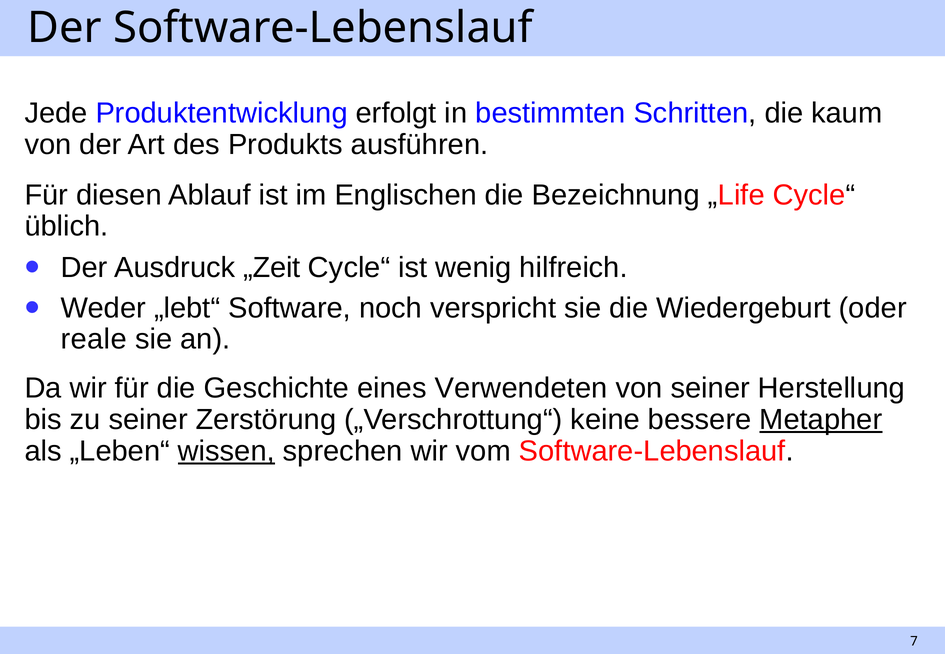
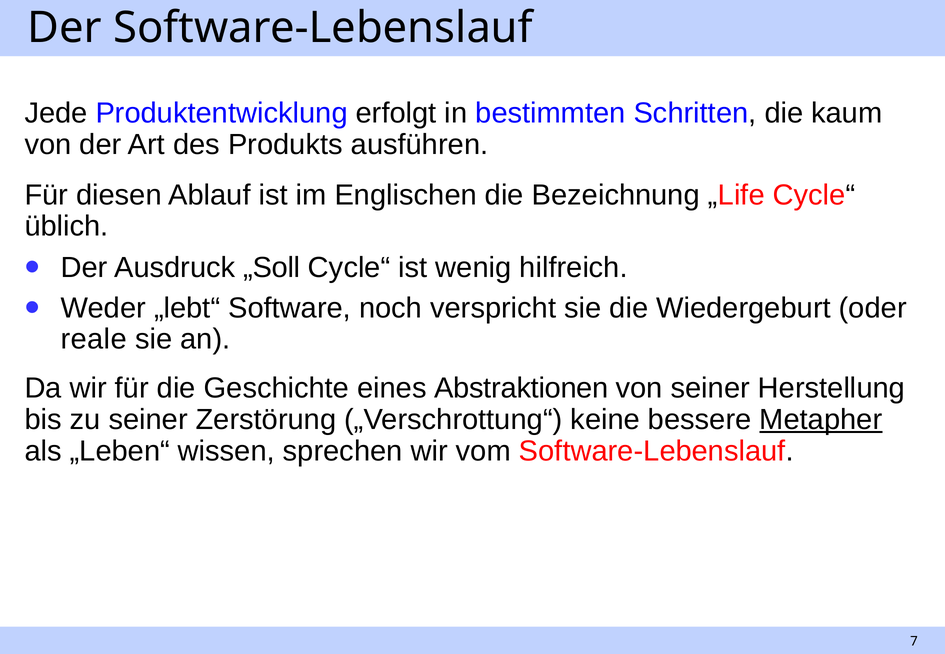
„Zeit: „Zeit -> „Soll
Verwendeten: Verwendeten -> Abstraktionen
wissen underline: present -> none
